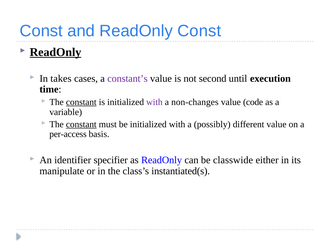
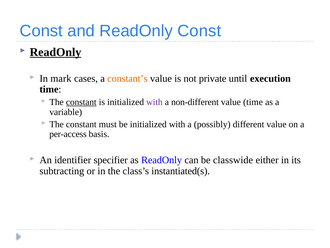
takes: takes -> mark
constant’s colour: purple -> orange
second: second -> private
non-changes: non-changes -> non-different
value code: code -> time
constant at (81, 124) underline: present -> none
manipulate: manipulate -> subtracting
